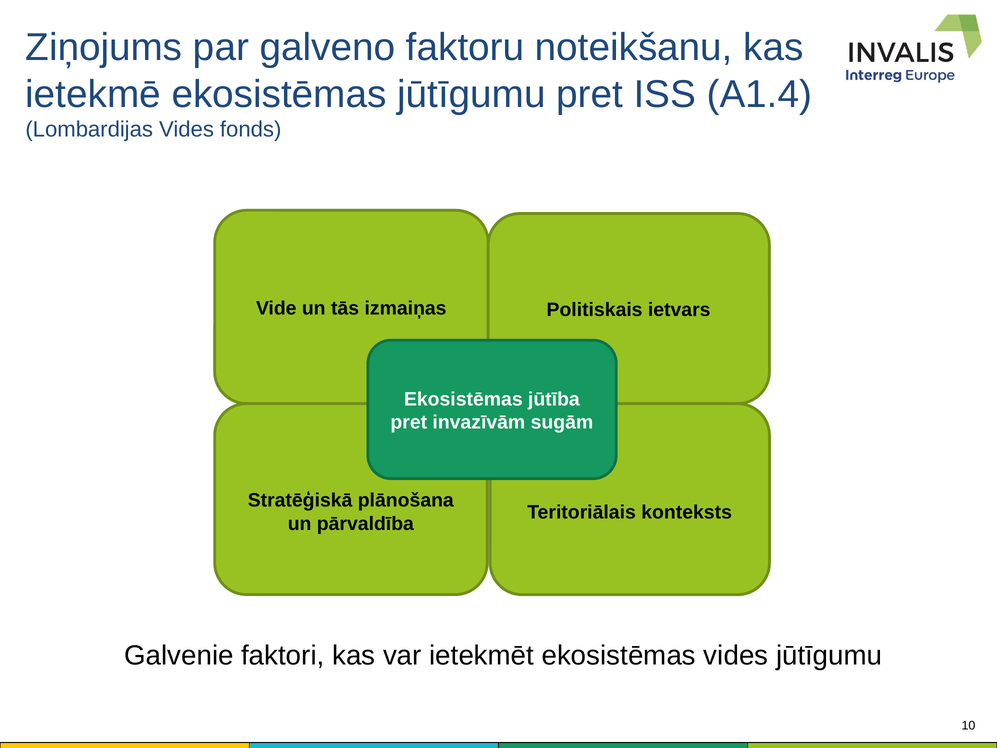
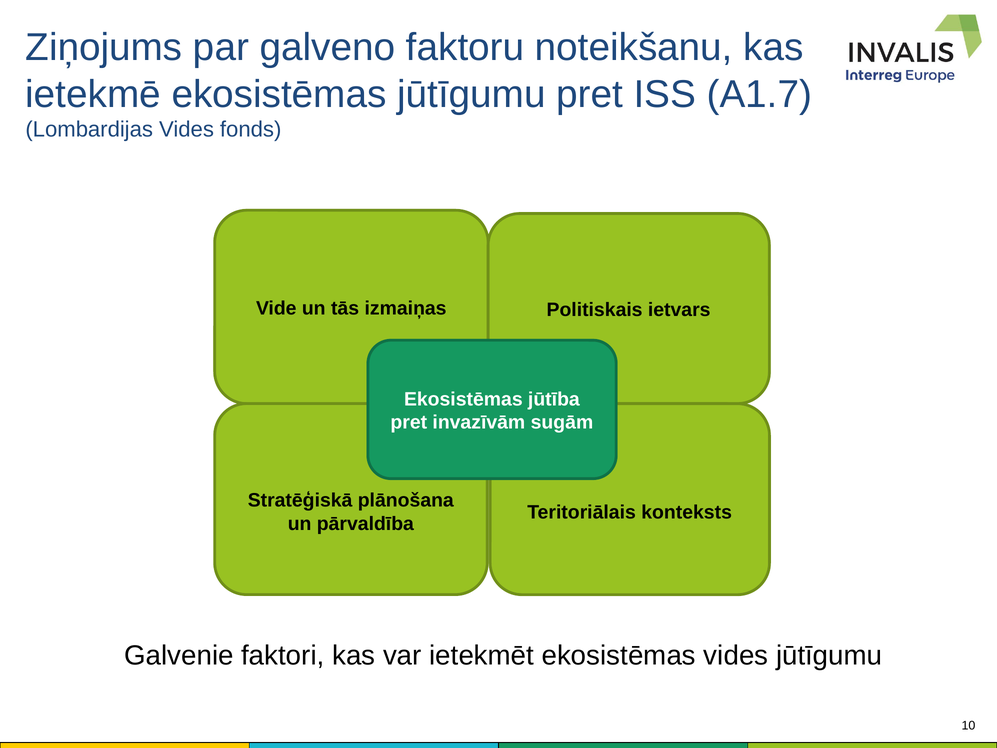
A1.4: A1.4 -> A1.7
